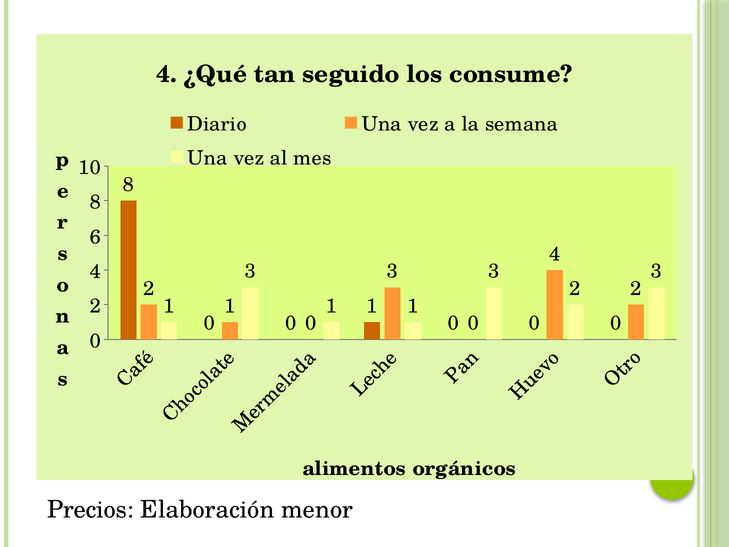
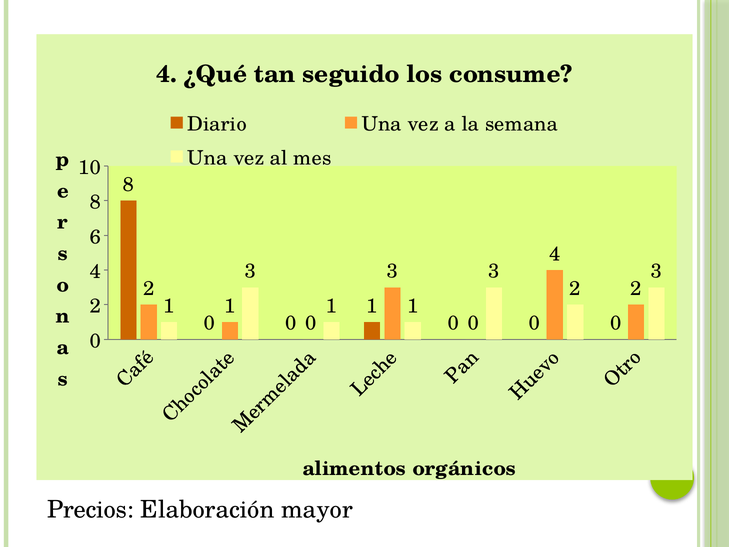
menor: menor -> mayor
